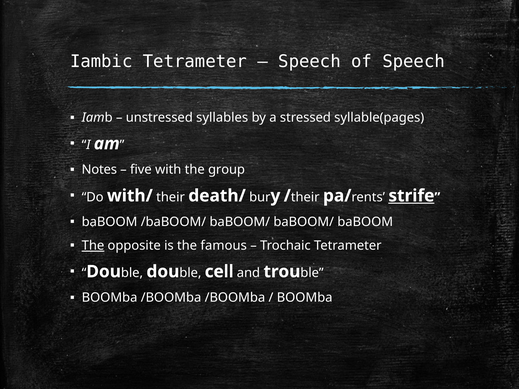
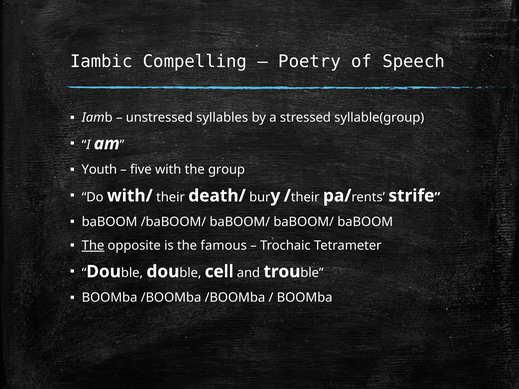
Iambic Tetrameter: Tetrameter -> Compelling
Speech at (310, 61): Speech -> Poetry
syllable(pages: syllable(pages -> syllable(group
Notes: Notes -> Youth
strife underline: present -> none
